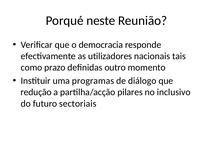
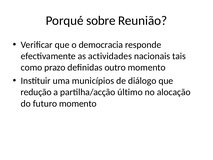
neste: neste -> sobre
utilizadores: utilizadores -> actividades
programas: programas -> municípios
pilares: pilares -> último
inclusivo: inclusivo -> alocação
futuro sectoriais: sectoriais -> momento
